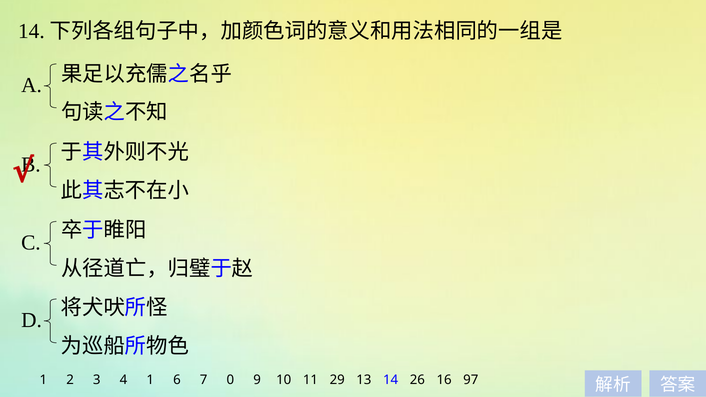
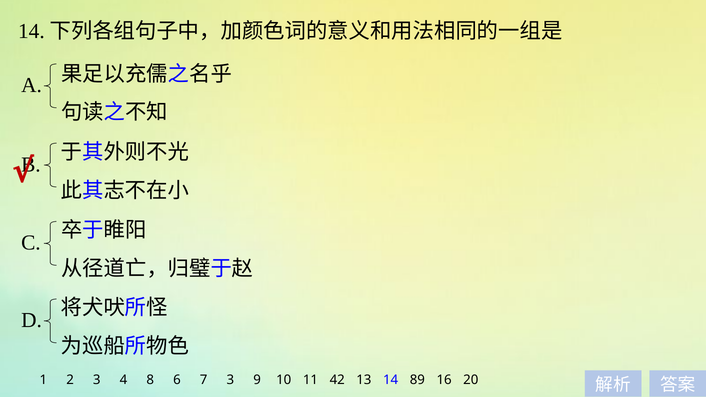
4 1: 1 -> 8
7 0: 0 -> 3
29: 29 -> 42
26: 26 -> 89
97: 97 -> 20
